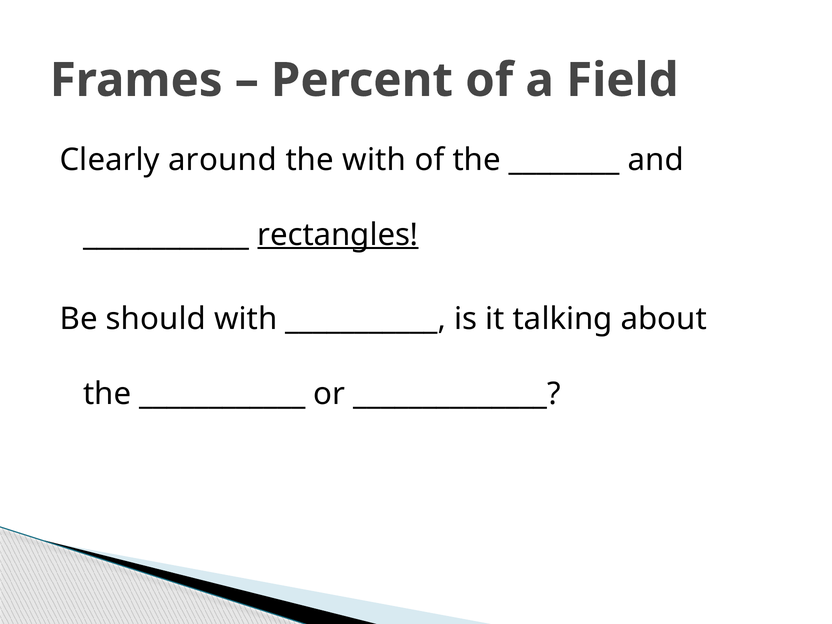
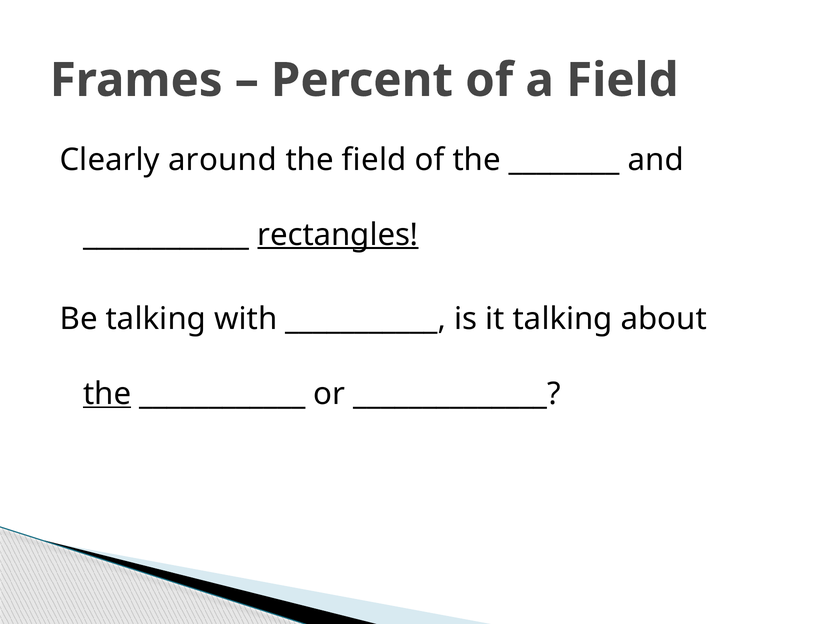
the with: with -> field
Be should: should -> talking
the at (107, 394) underline: none -> present
